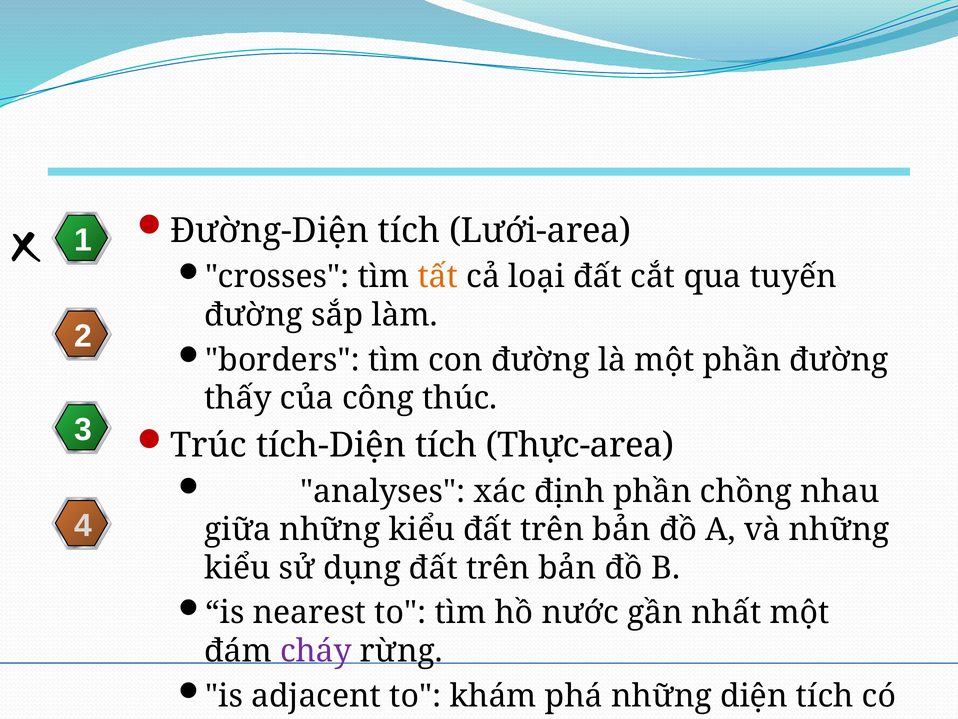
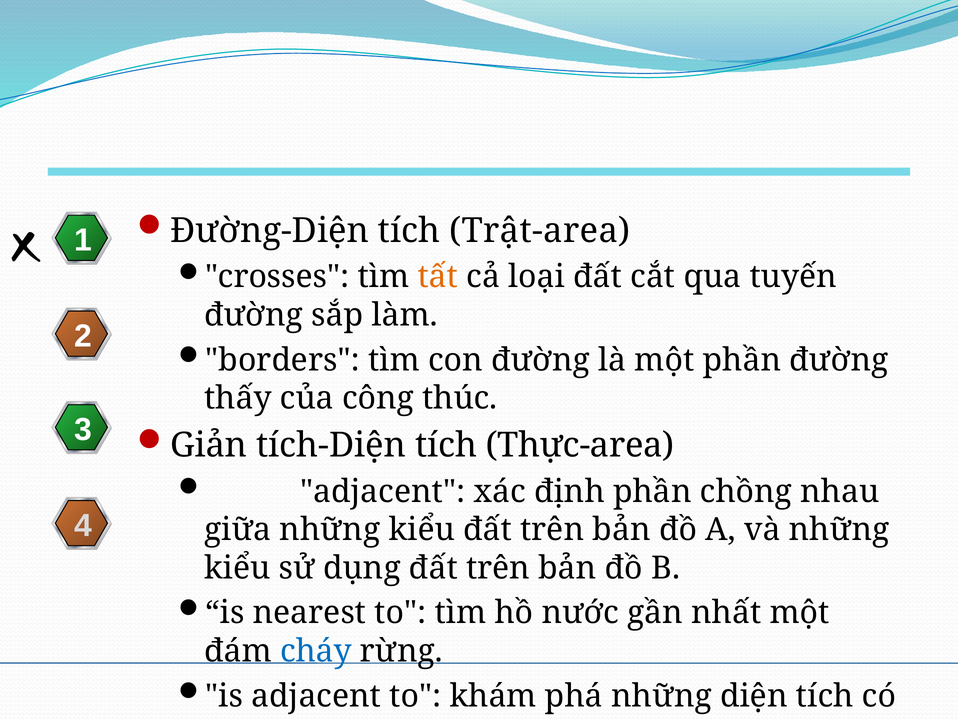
Lưới-area: Lưới-area -> Trật-area
Trúc: Trúc -> Giản
analyses at (383, 491): analyses -> adjacent
cháy colour: purple -> blue
